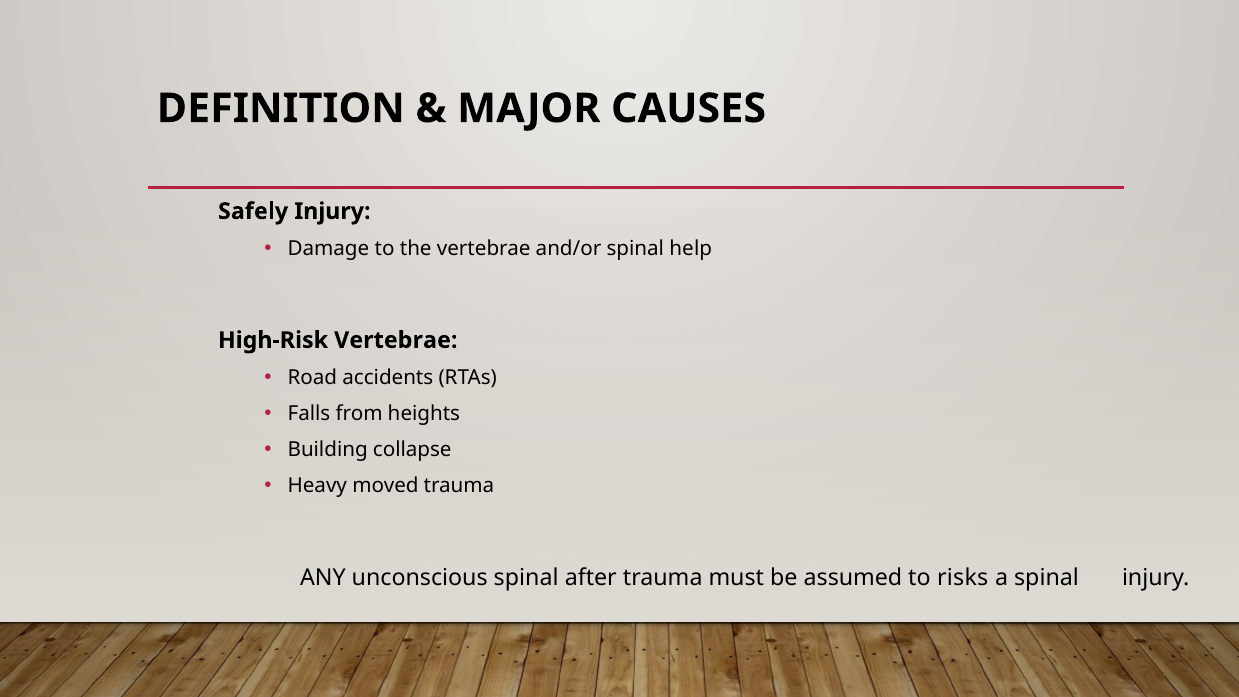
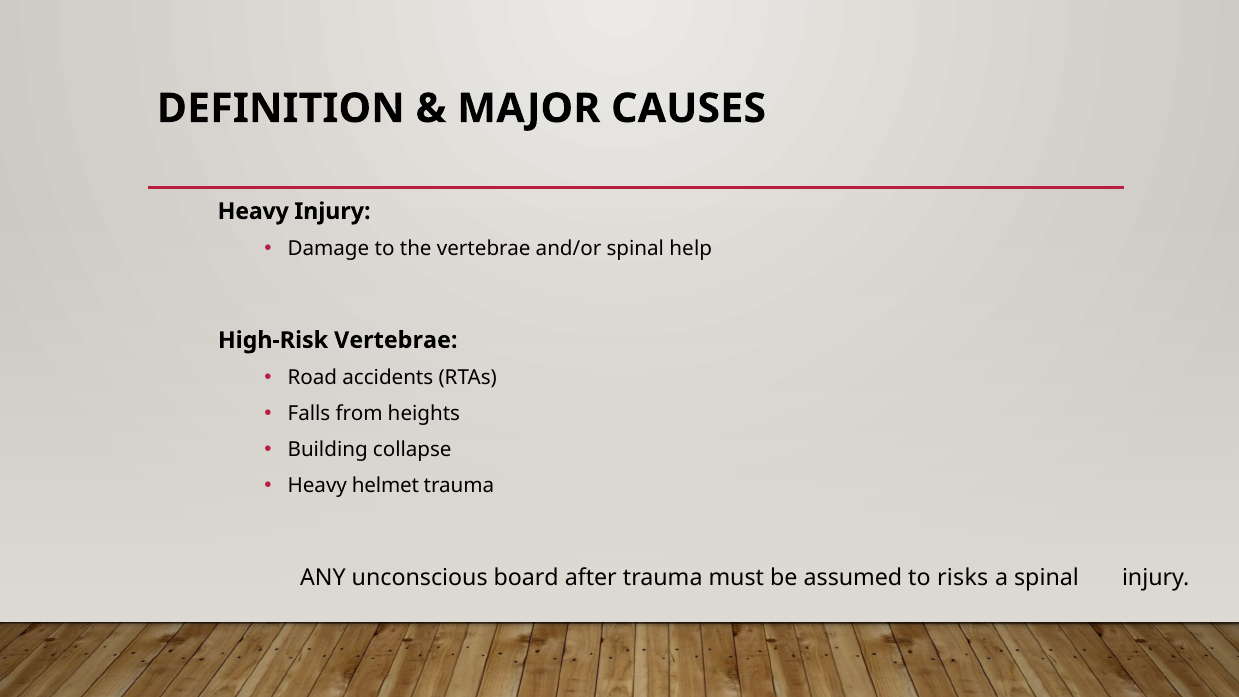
Safely at (253, 211): Safely -> Heavy
moved: moved -> helmet
unconscious spinal: spinal -> board
